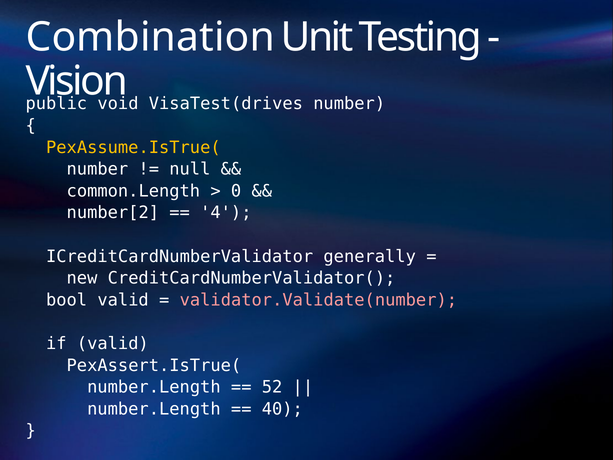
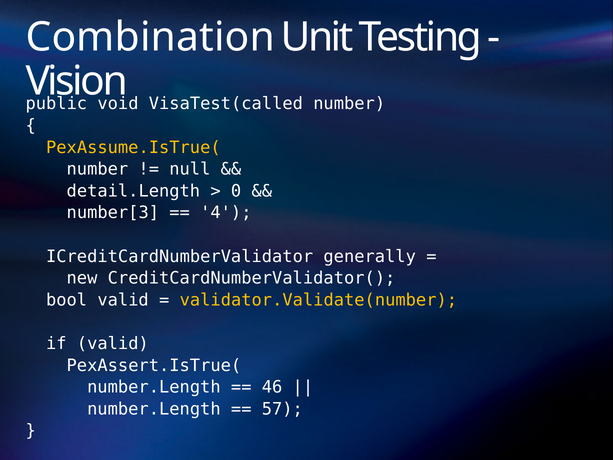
VisaTest(drives: VisaTest(drives -> VisaTest(called
common.Length: common.Length -> detail.Length
number[2: number[2 -> number[3
validator.Validate(number colour: pink -> yellow
52: 52 -> 46
40: 40 -> 57
